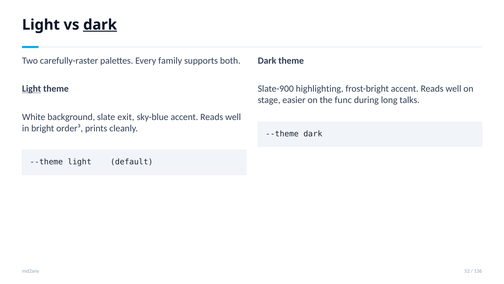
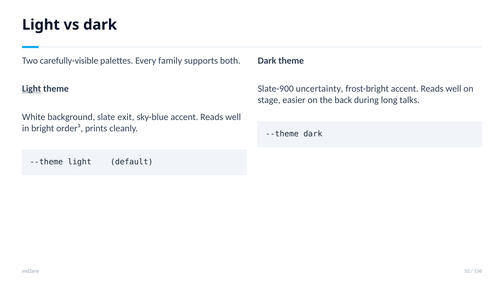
dark at (100, 25) underline: present -> none
carefully-raster: carefully-raster -> carefully-visible
highlighting: highlighting -> uncertainty
func: func -> back
